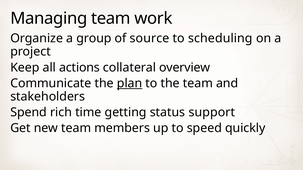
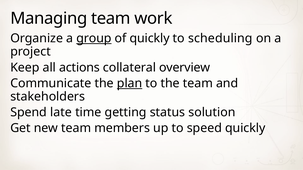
group underline: none -> present
of source: source -> quickly
rich: rich -> late
support: support -> solution
